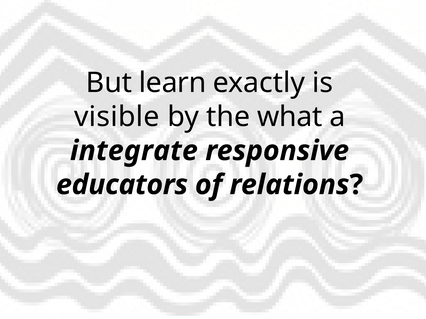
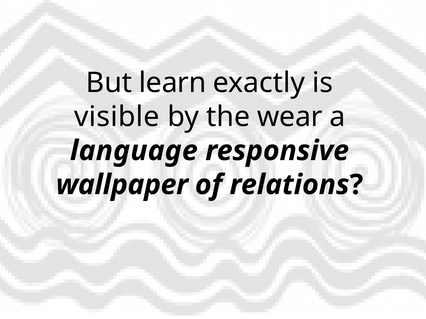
what: what -> wear
integrate: integrate -> language
educators: educators -> wallpaper
